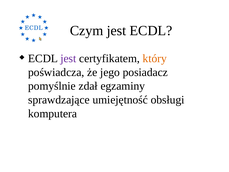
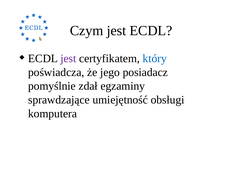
który colour: orange -> blue
